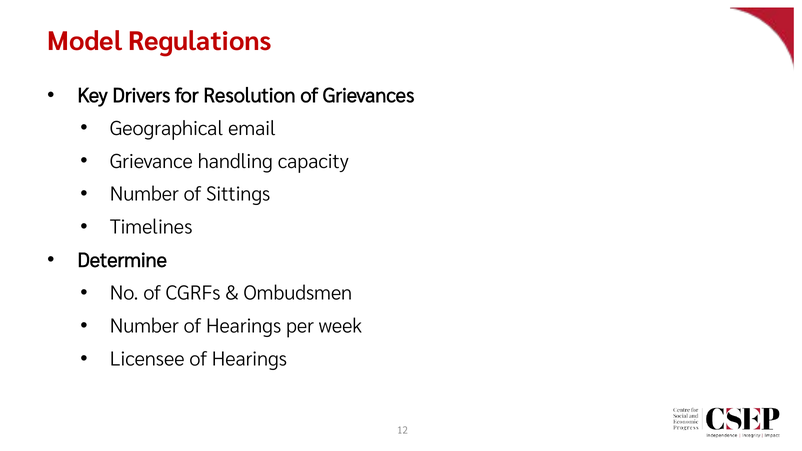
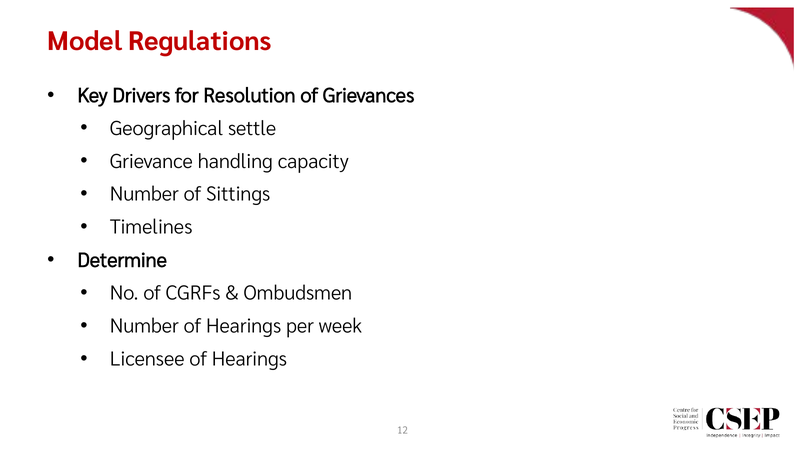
email: email -> settle
